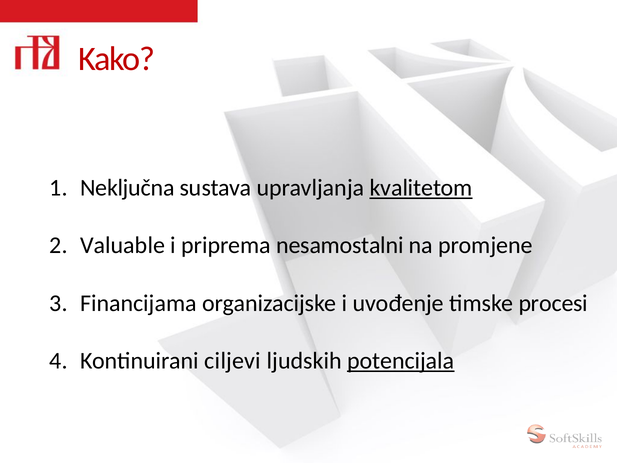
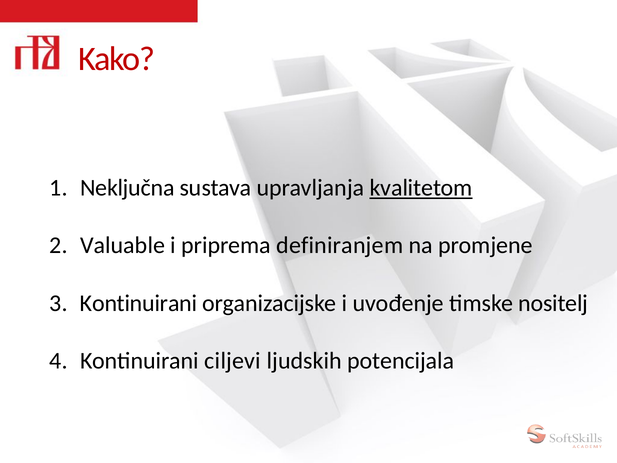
nesamostalni: nesamostalni -> definiranjem
Financijama at (138, 303): Financijama -> Kontinuirani
procesi: procesi -> nositelj
potencijala underline: present -> none
